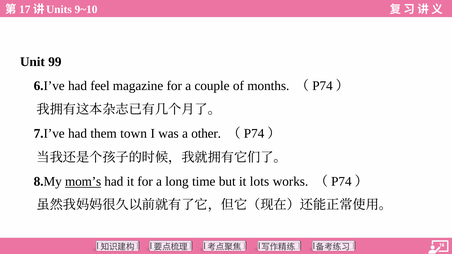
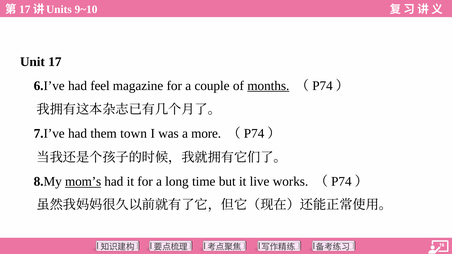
99: 99 -> 17
months underline: none -> present
other: other -> more
lots: lots -> live
